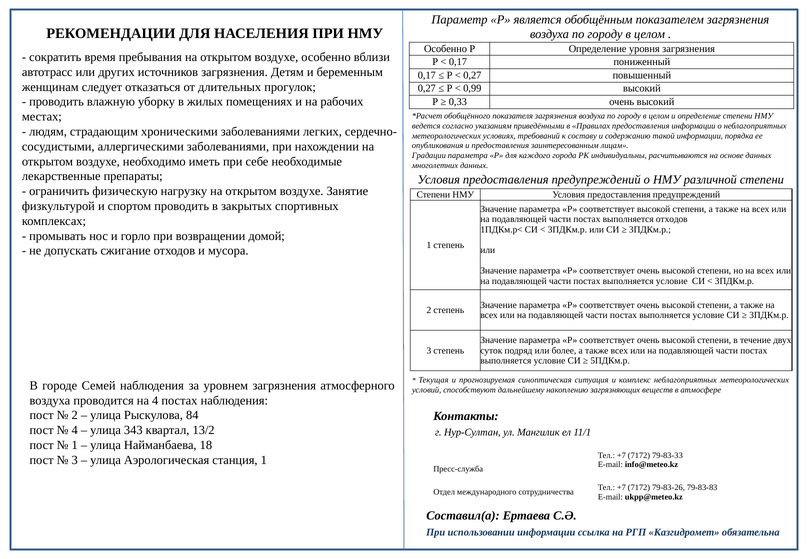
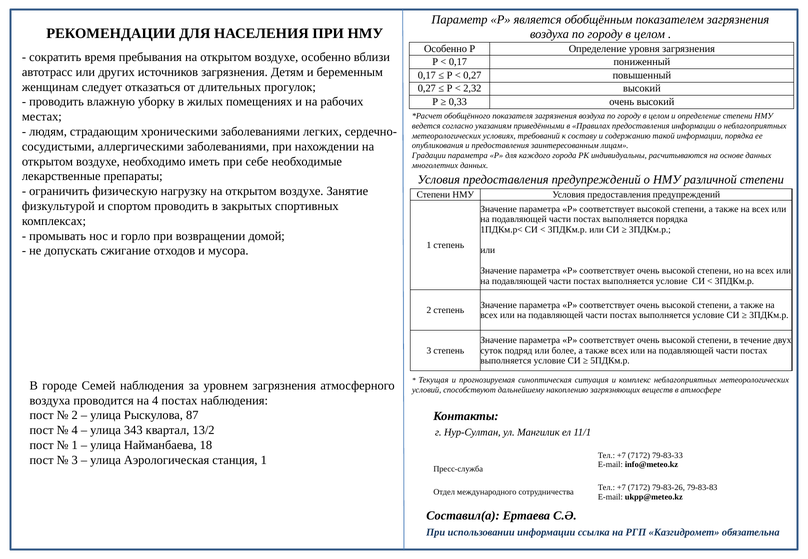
0,99: 0,99 -> 2,32
выполняется отходов: отходов -> порядка
84: 84 -> 87
